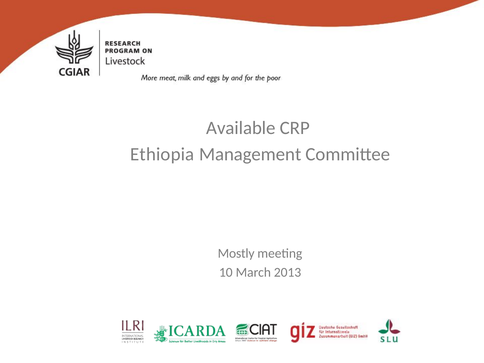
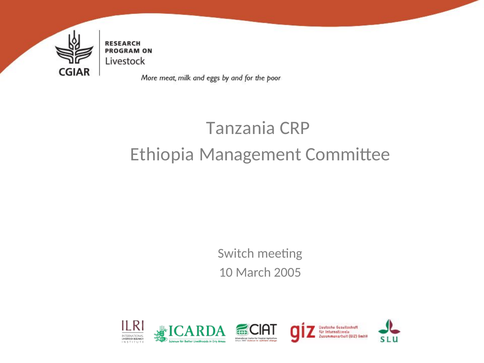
Available: Available -> Tanzania
Mostly: Mostly -> Switch
2013: 2013 -> 2005
